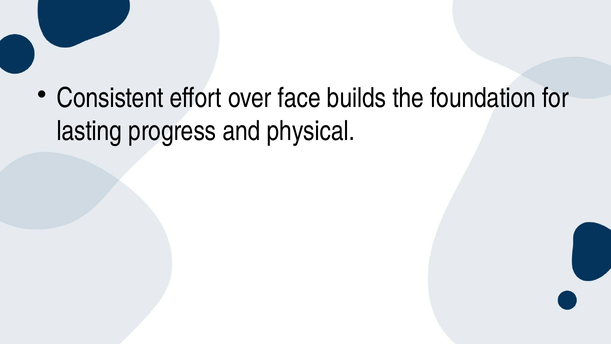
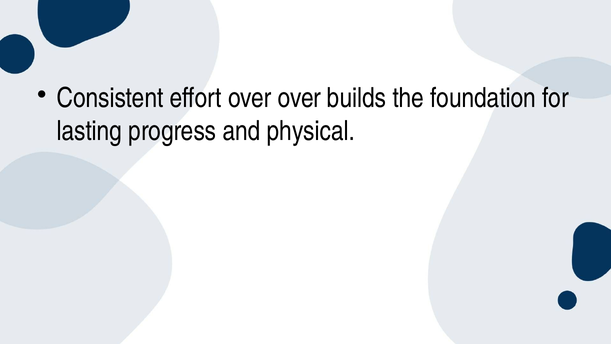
over face: face -> over
